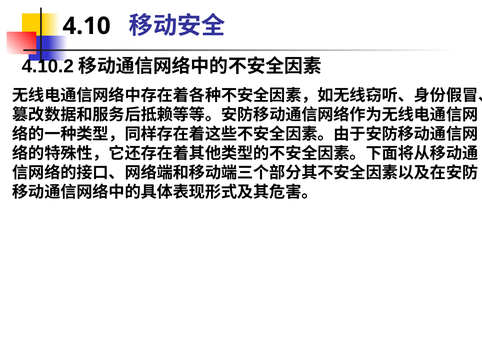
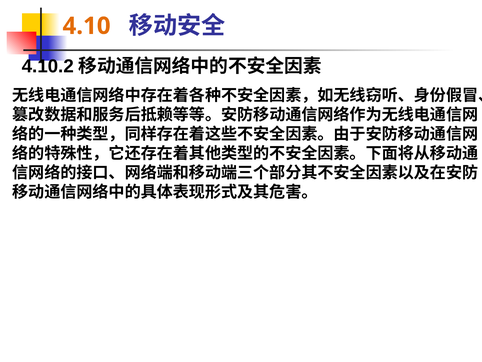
4.10 colour: black -> orange
